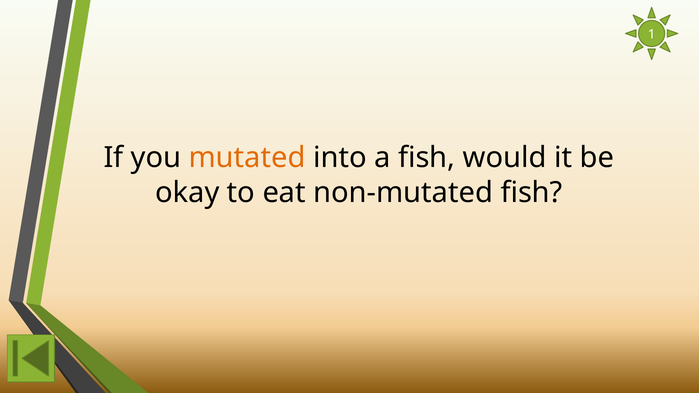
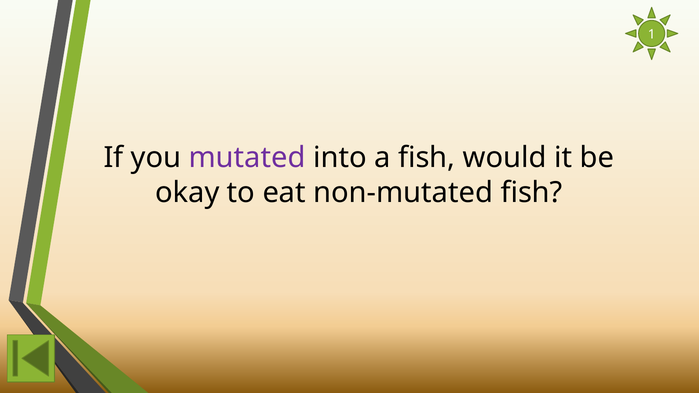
mutated colour: orange -> purple
